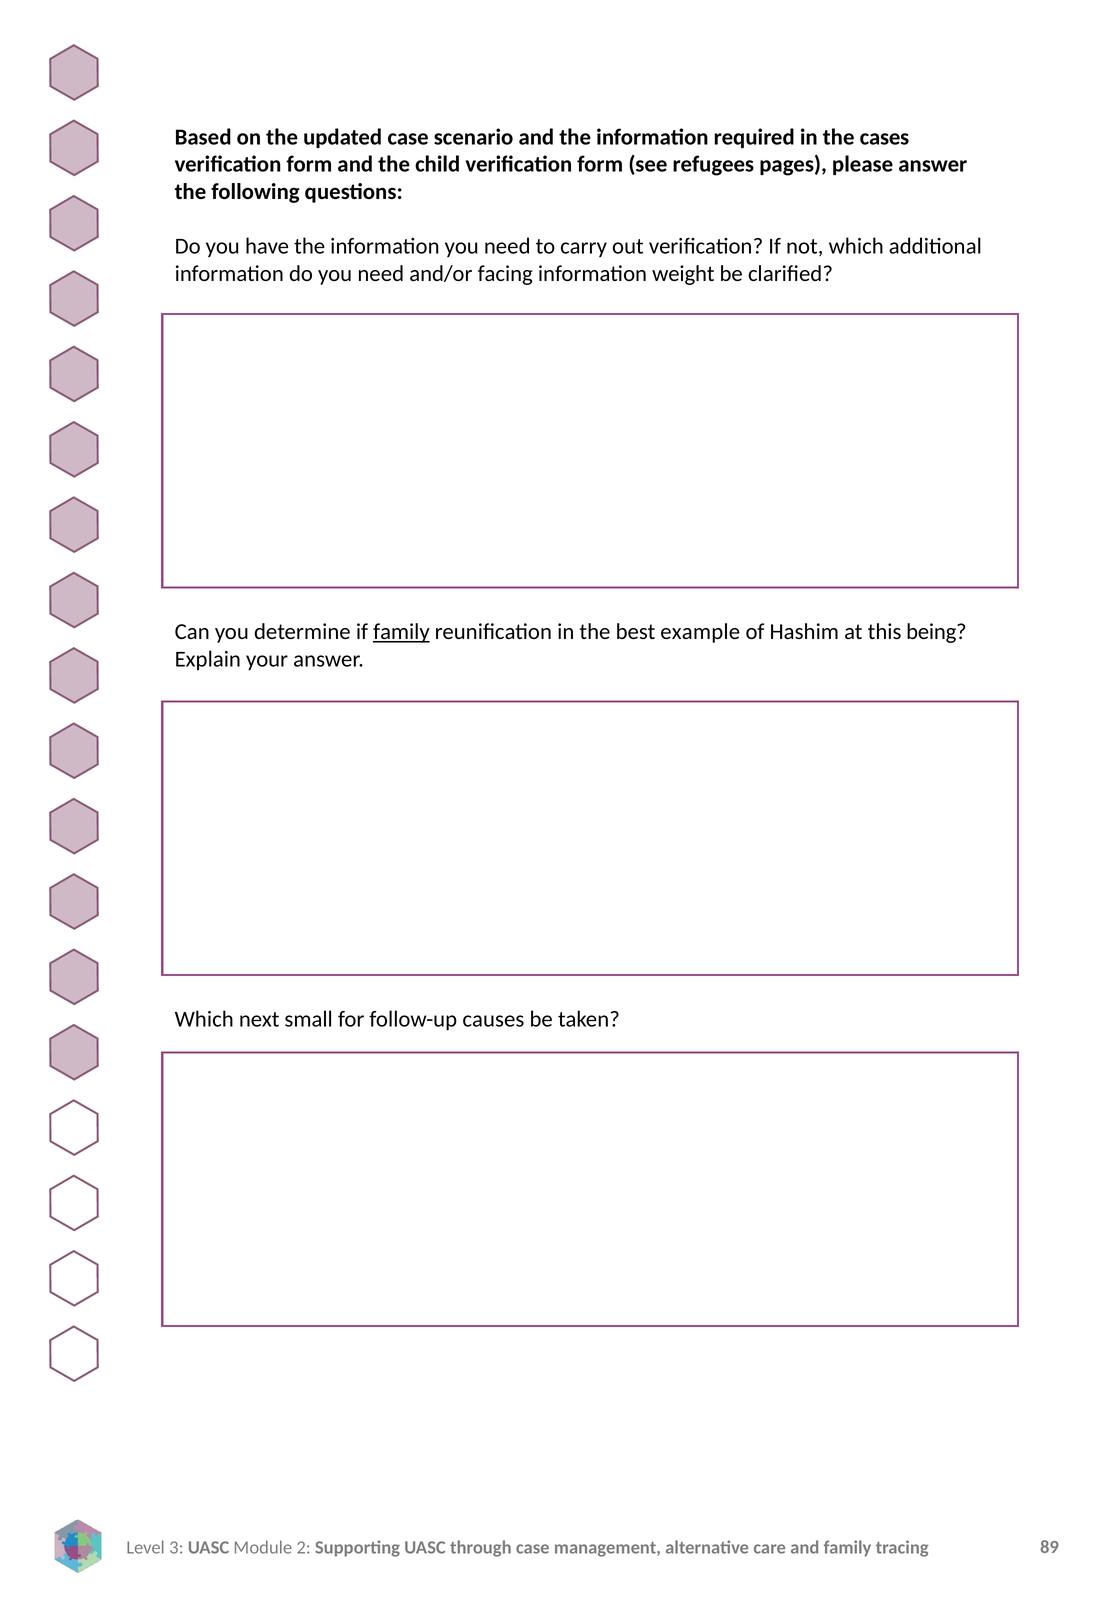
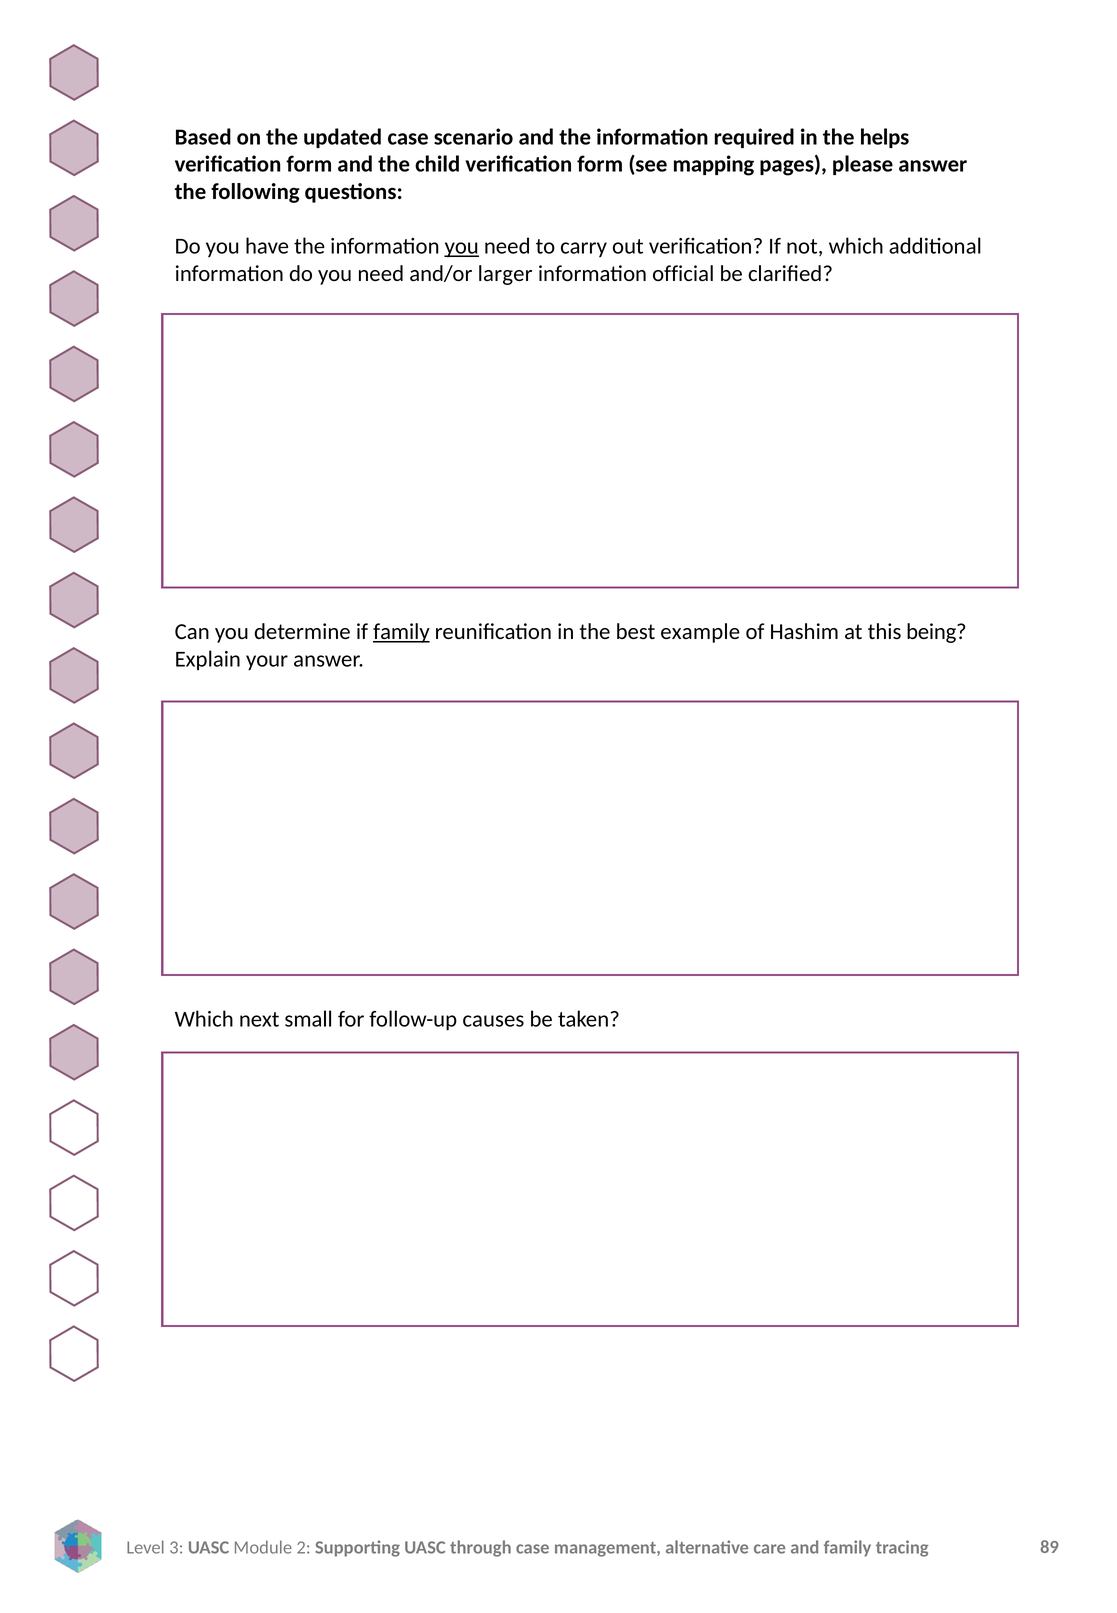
cases: cases -> helps
refugees: refugees -> mapping
you at (462, 247) underline: none -> present
facing: facing -> larger
weight: weight -> official
